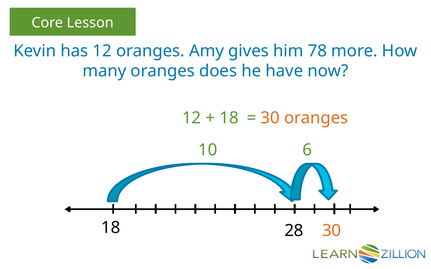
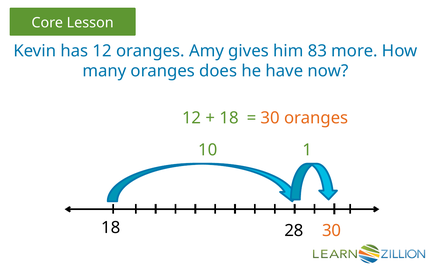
78: 78 -> 83
6: 6 -> 1
